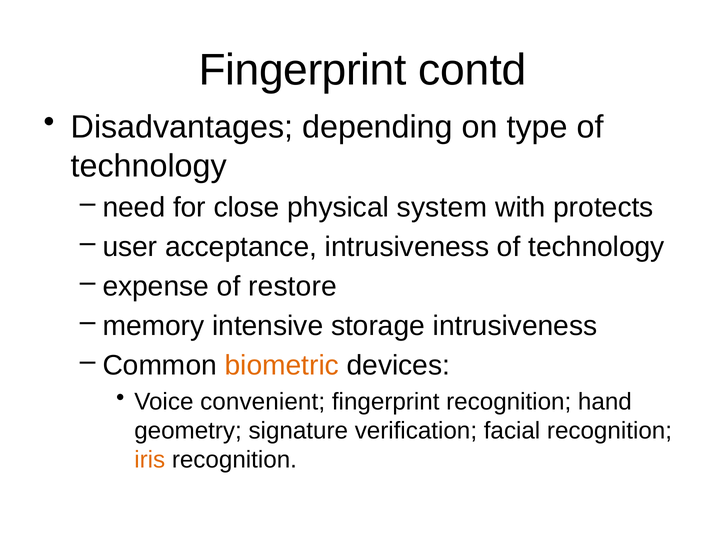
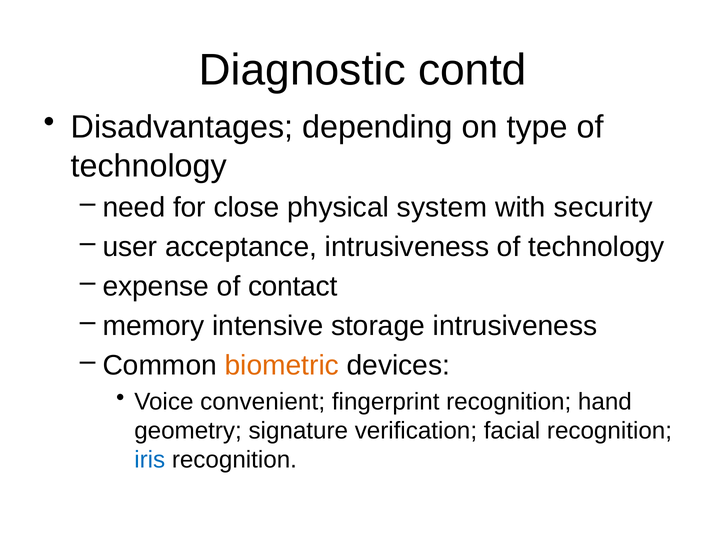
Fingerprint at (303, 70): Fingerprint -> Diagnostic
protects: protects -> security
restore: restore -> contact
iris colour: orange -> blue
